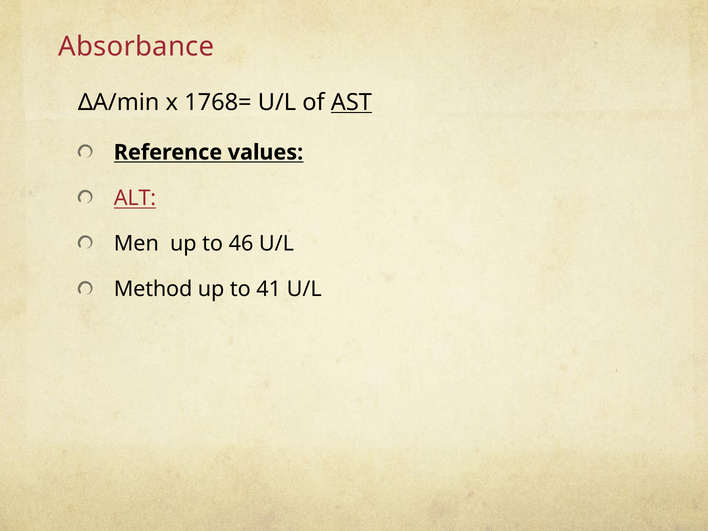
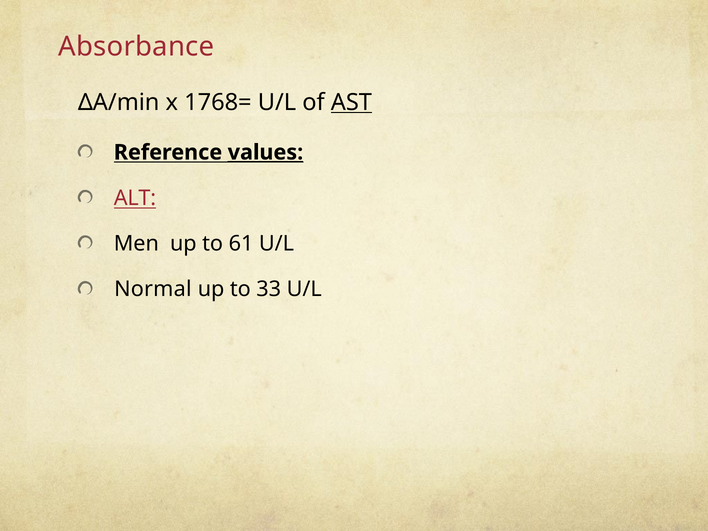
values underline: none -> present
46: 46 -> 61
Method: Method -> Normal
41: 41 -> 33
